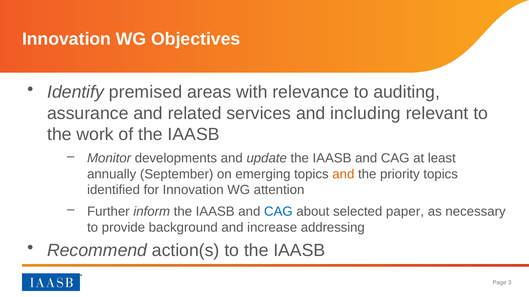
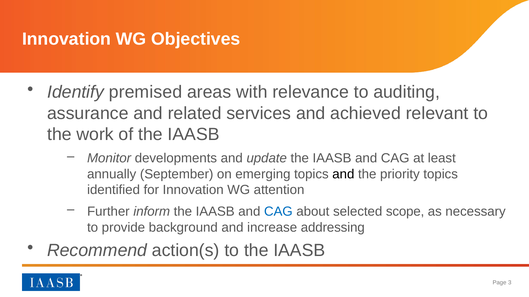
including: including -> achieved
and at (343, 174) colour: orange -> black
paper: paper -> scope
